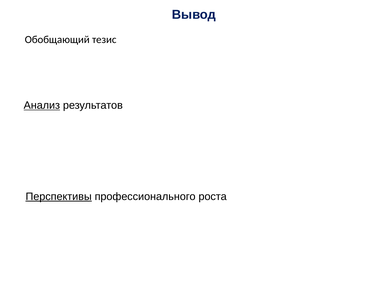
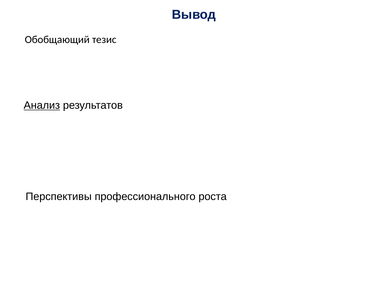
Перспективы underline: present -> none
